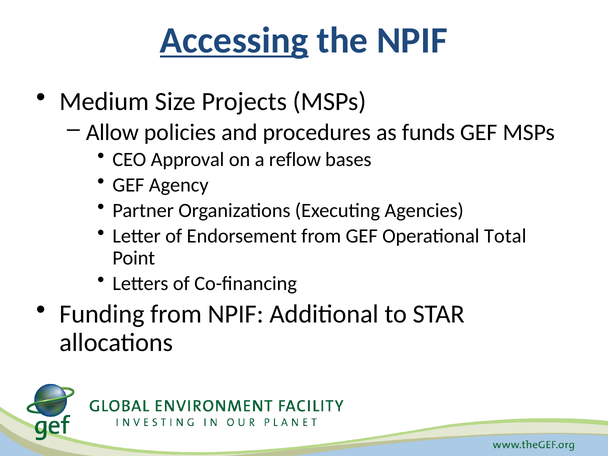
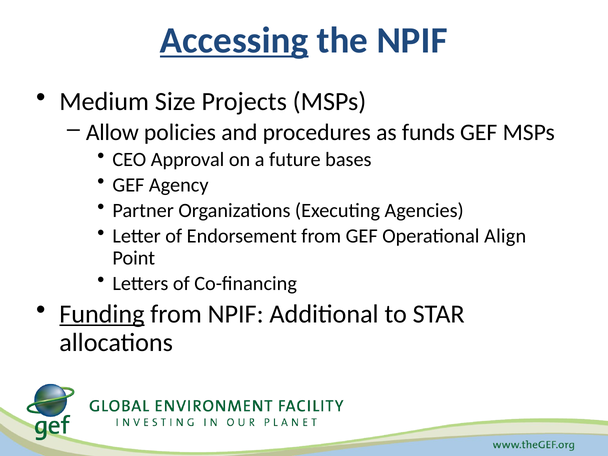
reflow: reflow -> future
Total: Total -> Align
Funding underline: none -> present
